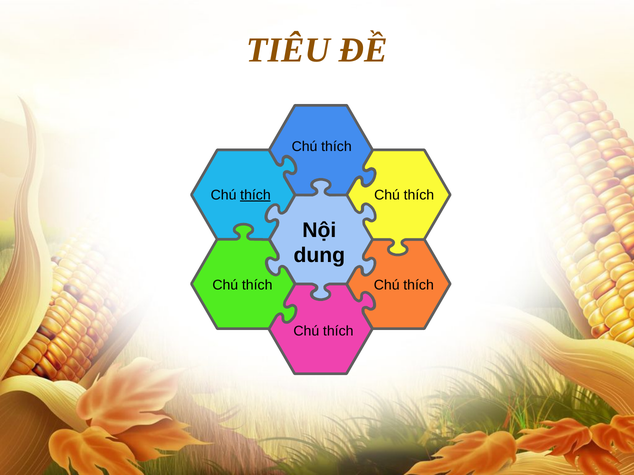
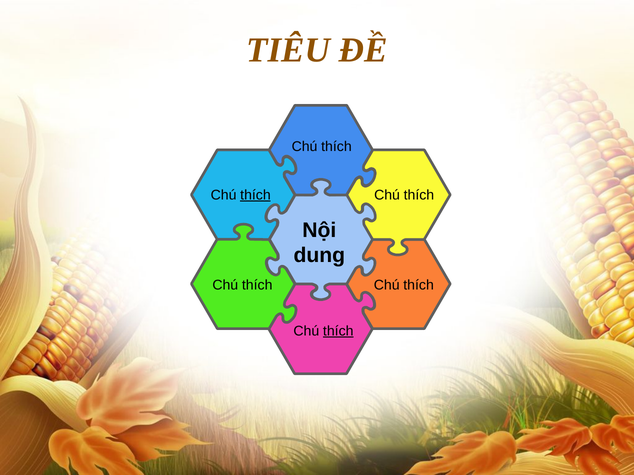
thích at (338, 331) underline: none -> present
